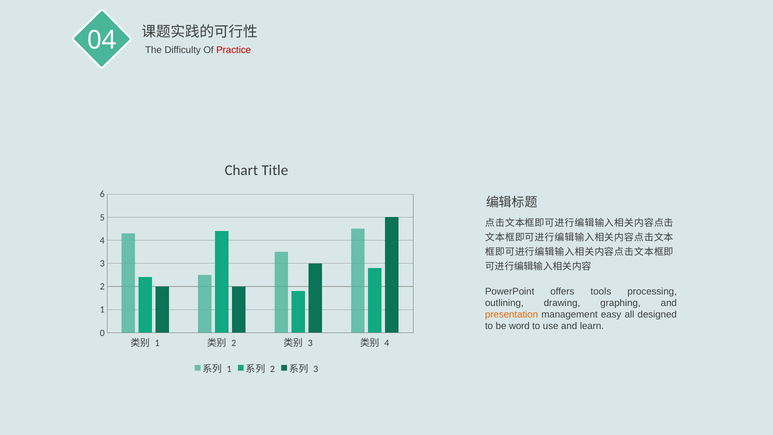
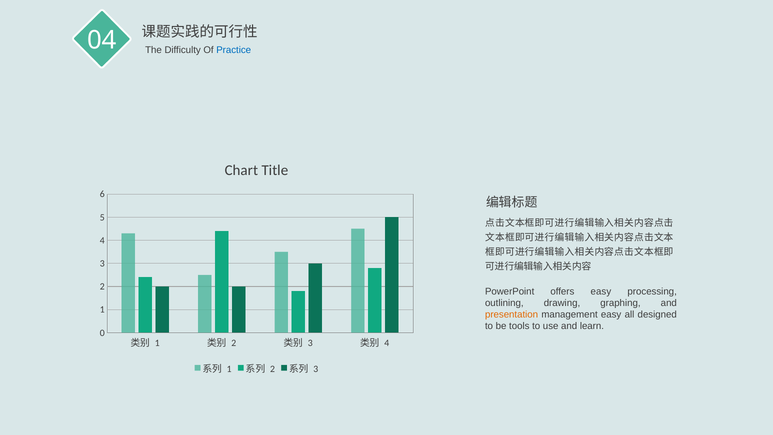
Practice colour: red -> blue
offers tools: tools -> easy
word: word -> tools
